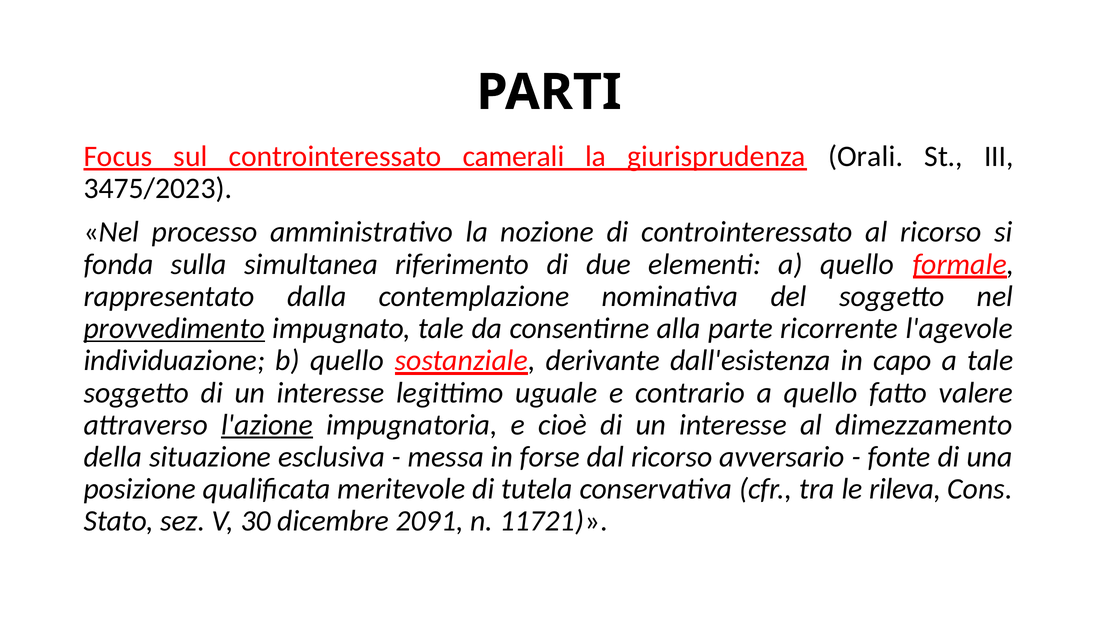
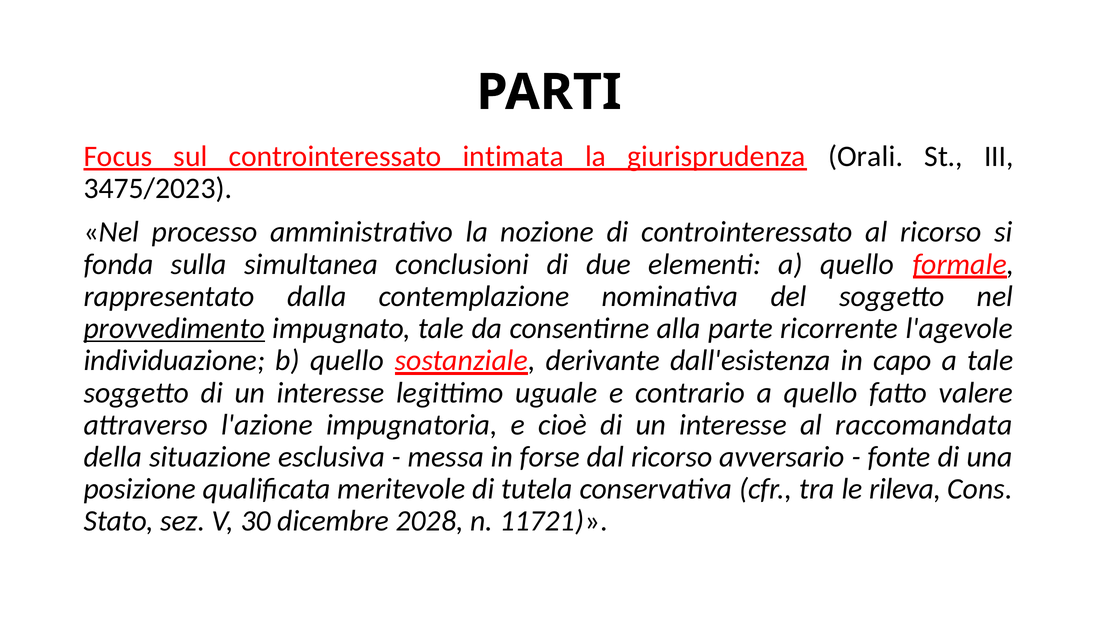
camerali: camerali -> intimata
riferimento: riferimento -> conclusioni
l'azione underline: present -> none
dimezzamento: dimezzamento -> raccomandata
2091: 2091 -> 2028
